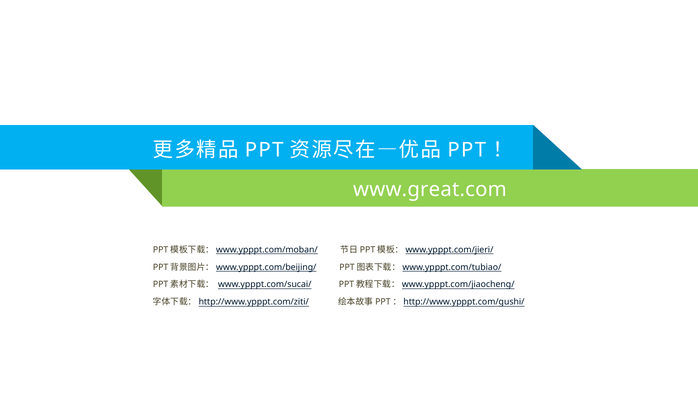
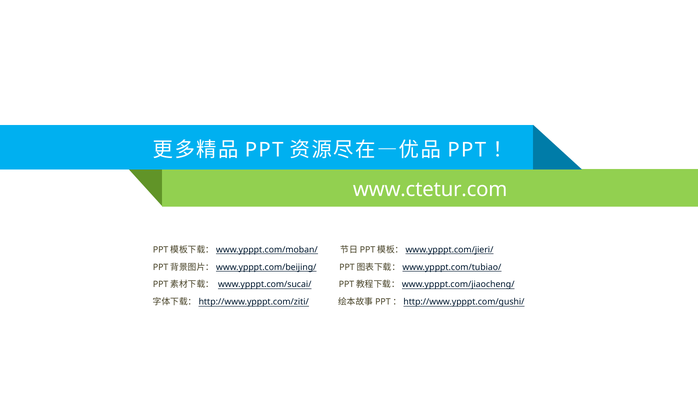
www.great.com: www.great.com -> www.ctetur.com
